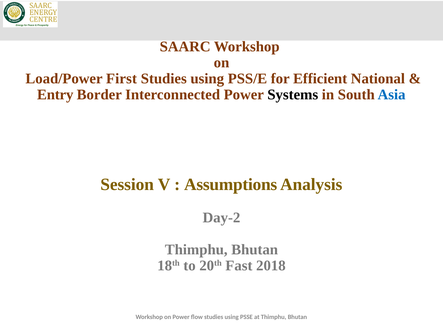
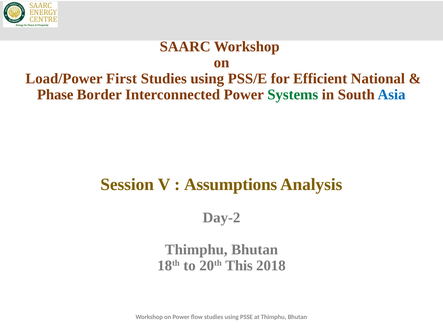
Entry: Entry -> Phase
Systems colour: black -> green
Fast: Fast -> This
